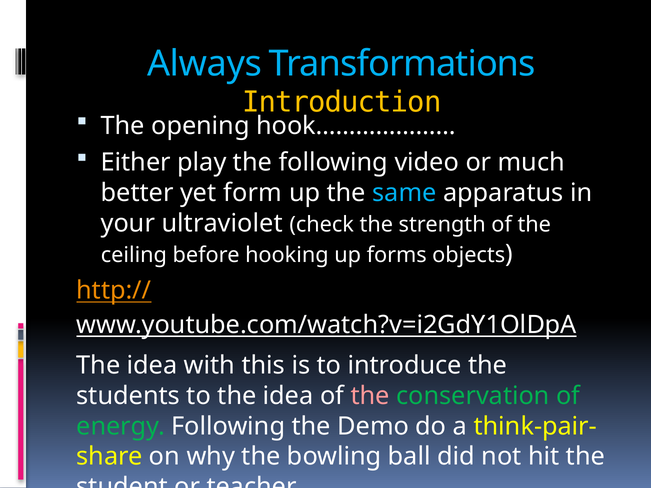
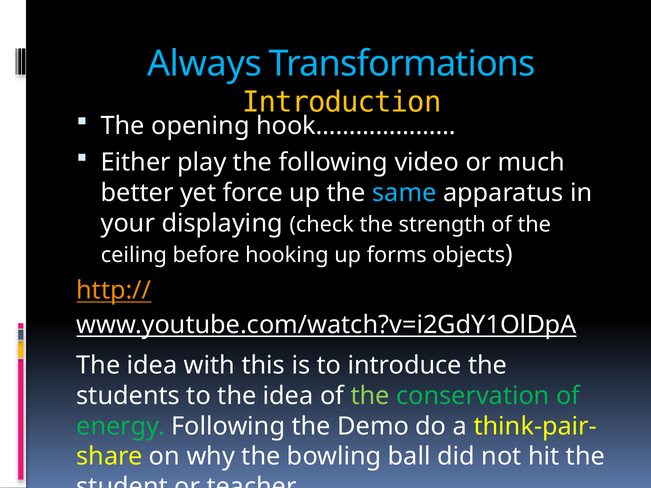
form: form -> force
ultraviolet: ultraviolet -> displaying
the at (370, 396) colour: pink -> light green
